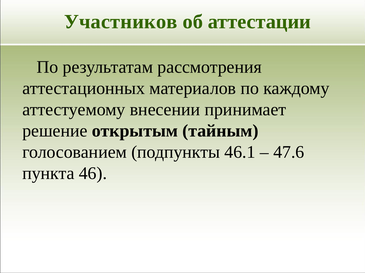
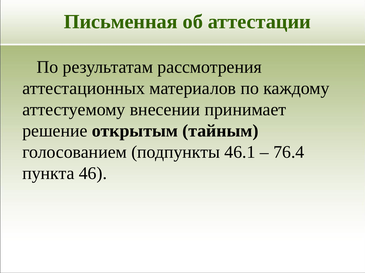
Участников: Участников -> Письменная
47.6: 47.6 -> 76.4
